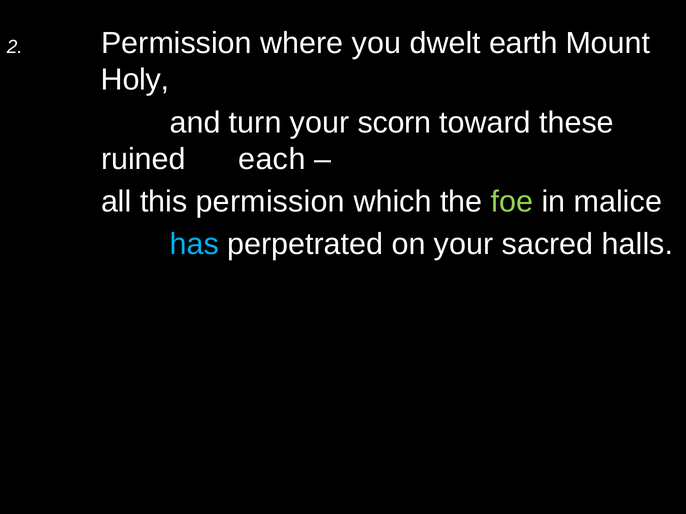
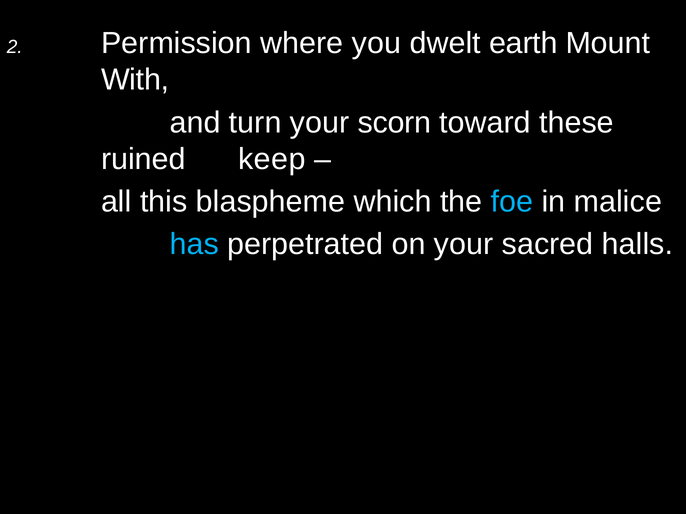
Holy: Holy -> With
each: each -> keep
this permission: permission -> blaspheme
foe colour: light green -> light blue
